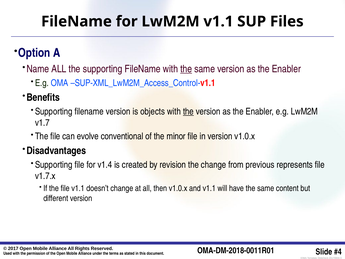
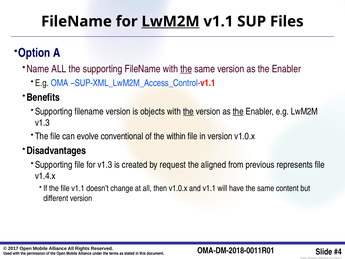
LwM2M at (171, 21) underline: none -> present
the at (238, 111) underline: none -> present
v1.7 at (42, 123): v1.7 -> v1.3
minor: minor -> within
for v1.4: v1.4 -> v1.3
revision: revision -> request
the change: change -> aligned
v1.7.x: v1.7.x -> v1.4.x
